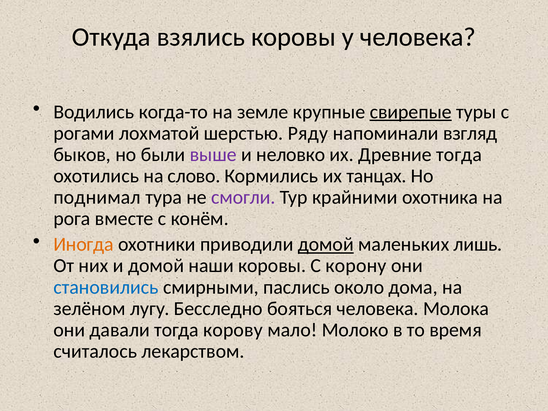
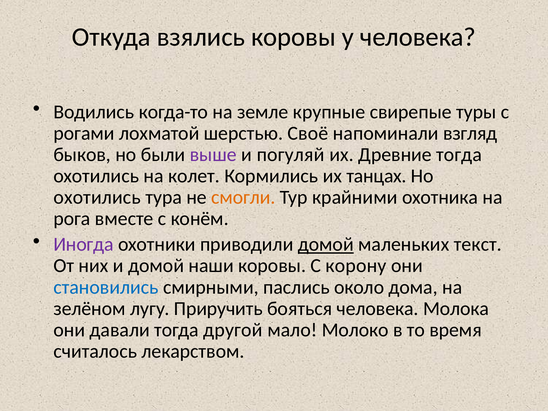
свирепые underline: present -> none
Ряду: Ряду -> Своё
неловко: неловко -> погуляй
слово: слово -> колет
поднимал at (97, 197): поднимал -> охотились
смогли colour: purple -> orange
Иногда colour: orange -> purple
лишь: лишь -> текст
Бесследно: Бесследно -> Приручить
корову: корову -> другой
